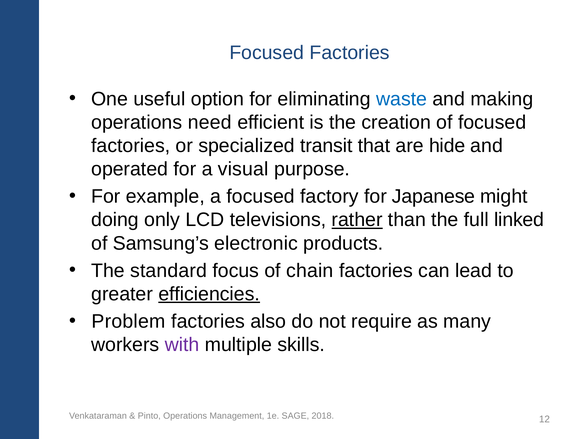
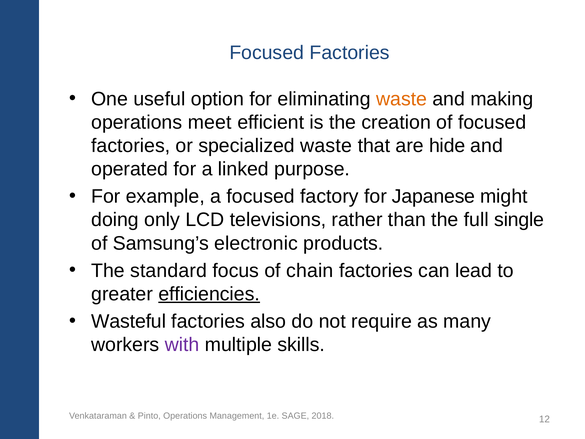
waste at (402, 99) colour: blue -> orange
need: need -> meet
specialized transit: transit -> waste
visual: visual -> linked
rather underline: present -> none
linked: linked -> single
Problem: Problem -> Wasteful
